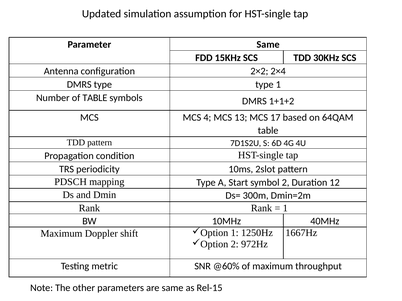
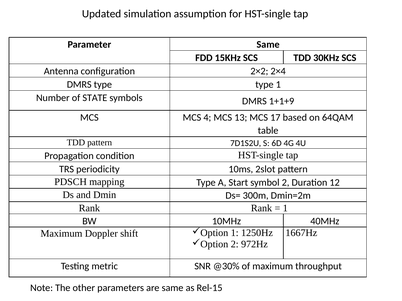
of TABLE: TABLE -> STATE
1+1+2: 1+1+2 -> 1+1+9
@60%: @60% -> @30%
